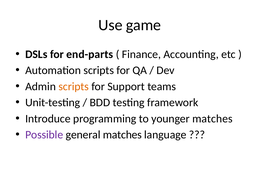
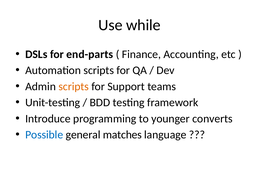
game: game -> while
younger matches: matches -> converts
Possible colour: purple -> blue
